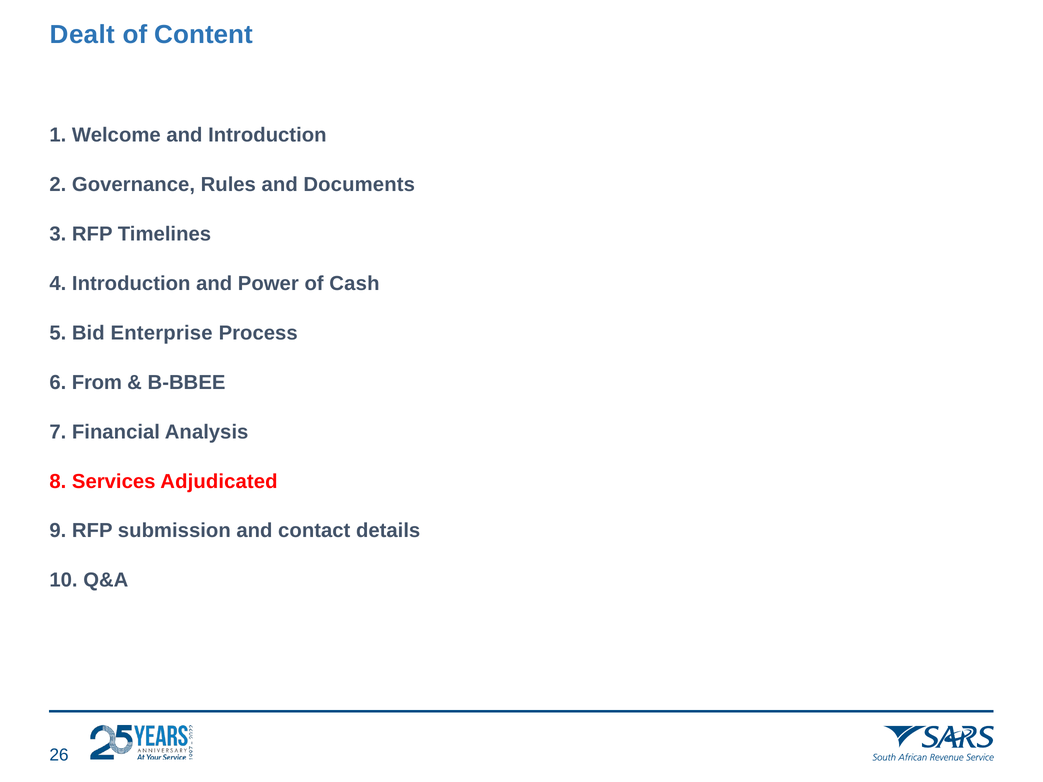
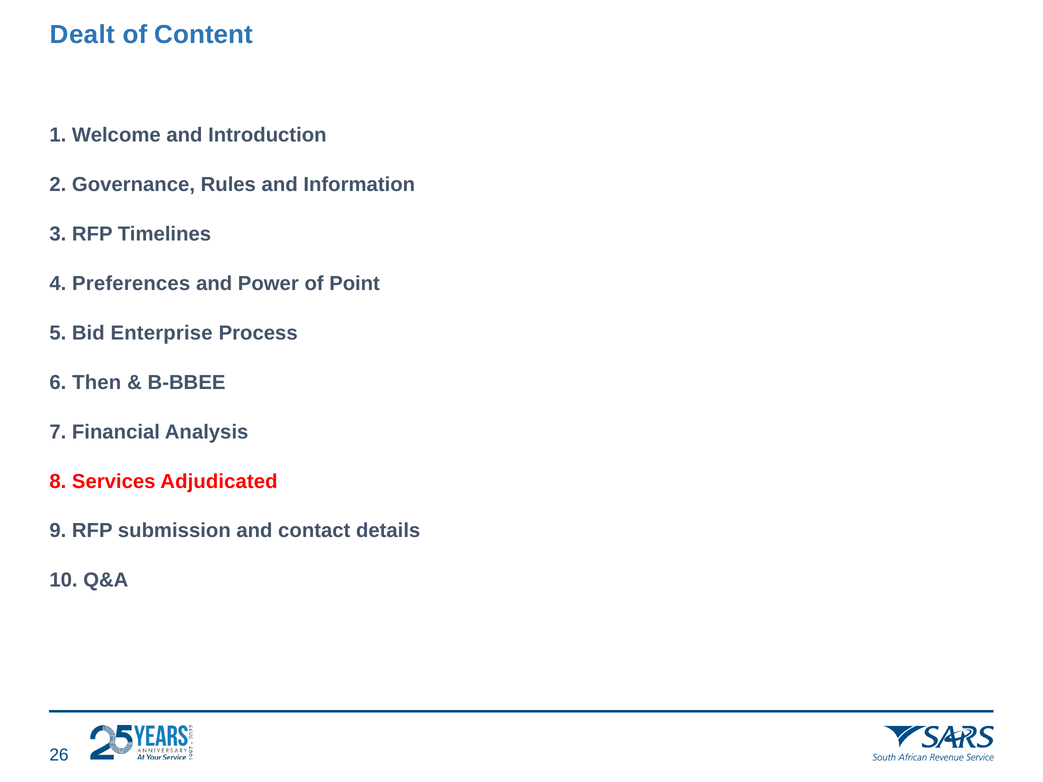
Documents: Documents -> Information
4 Introduction: Introduction -> Preferences
Cash: Cash -> Point
From: From -> Then
